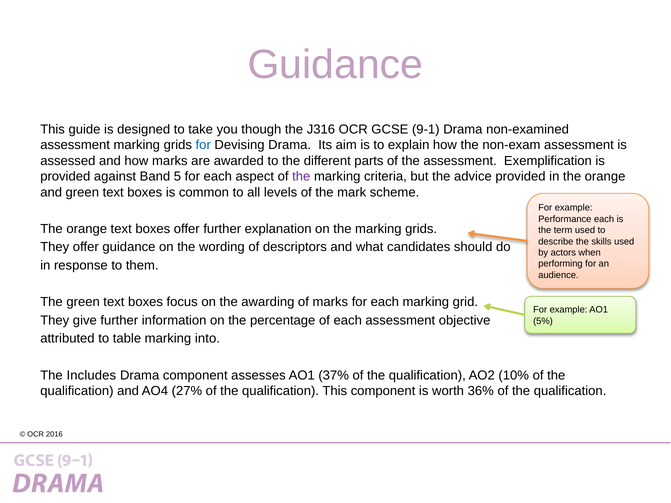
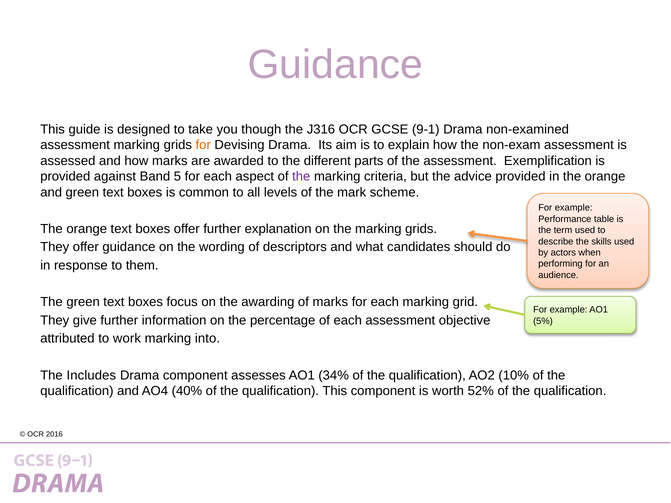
for at (203, 145) colour: blue -> orange
Performance each: each -> table
table: table -> work
37%: 37% -> 34%
27%: 27% -> 40%
36%: 36% -> 52%
